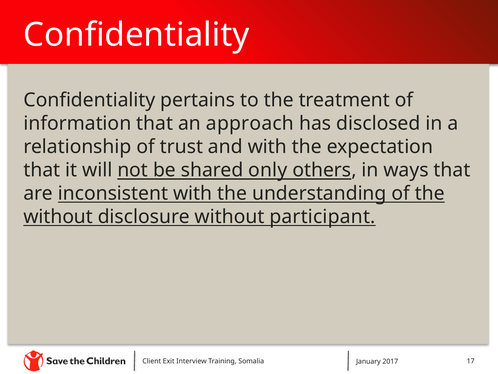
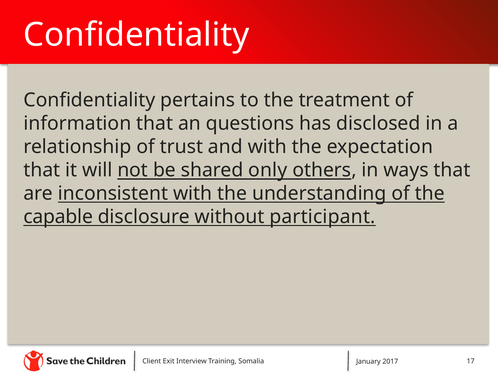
approach: approach -> questions
without at (58, 216): without -> capable
